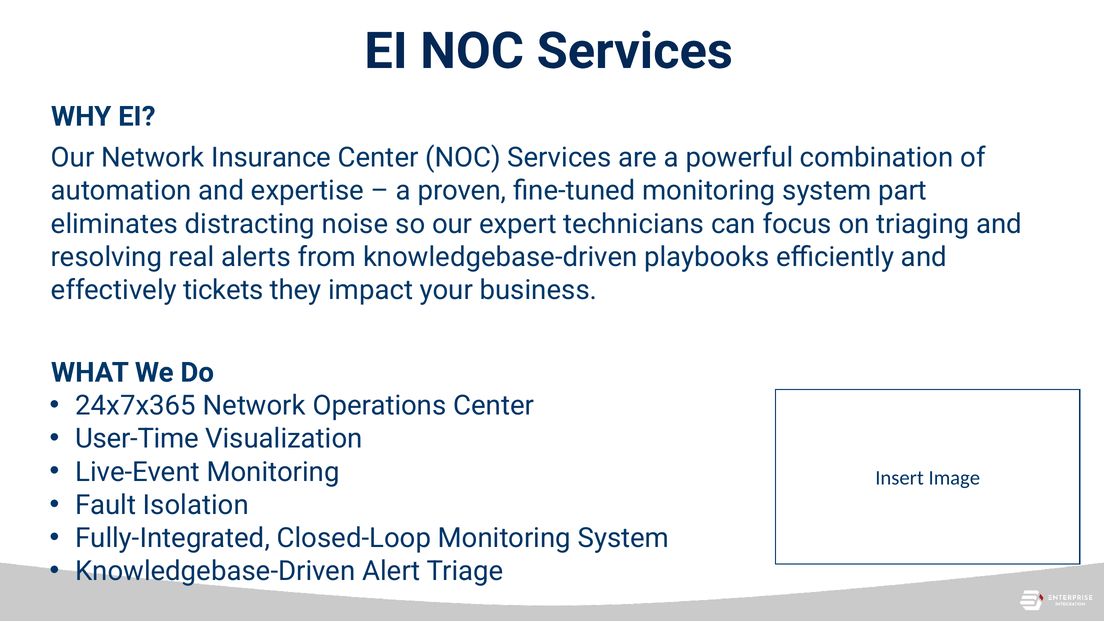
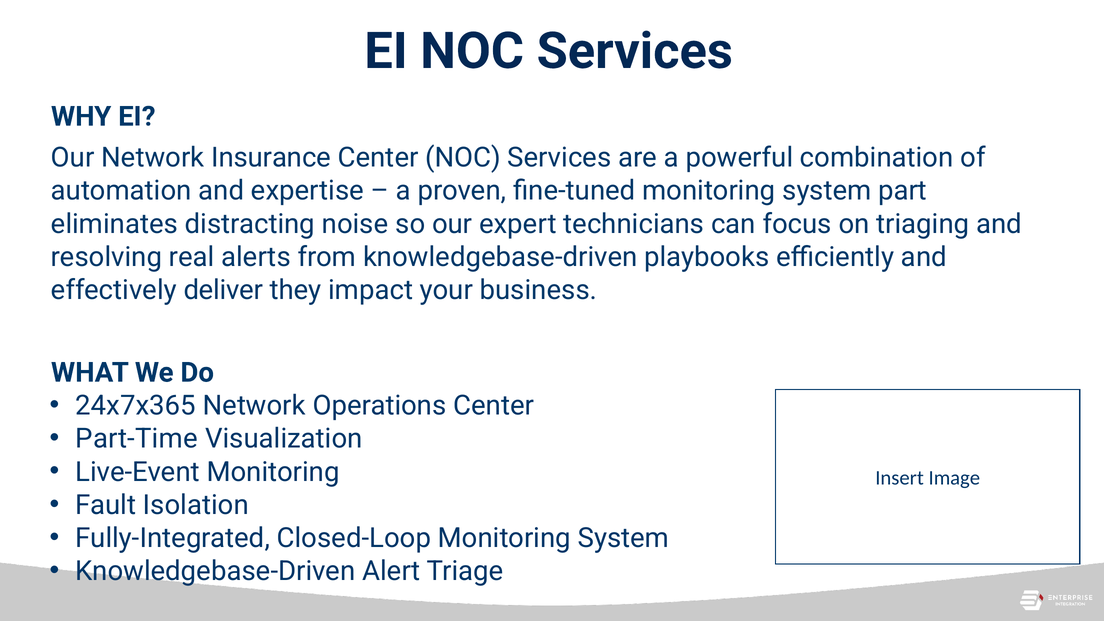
tickets: tickets -> deliver
User-Time: User-Time -> Part-Time
